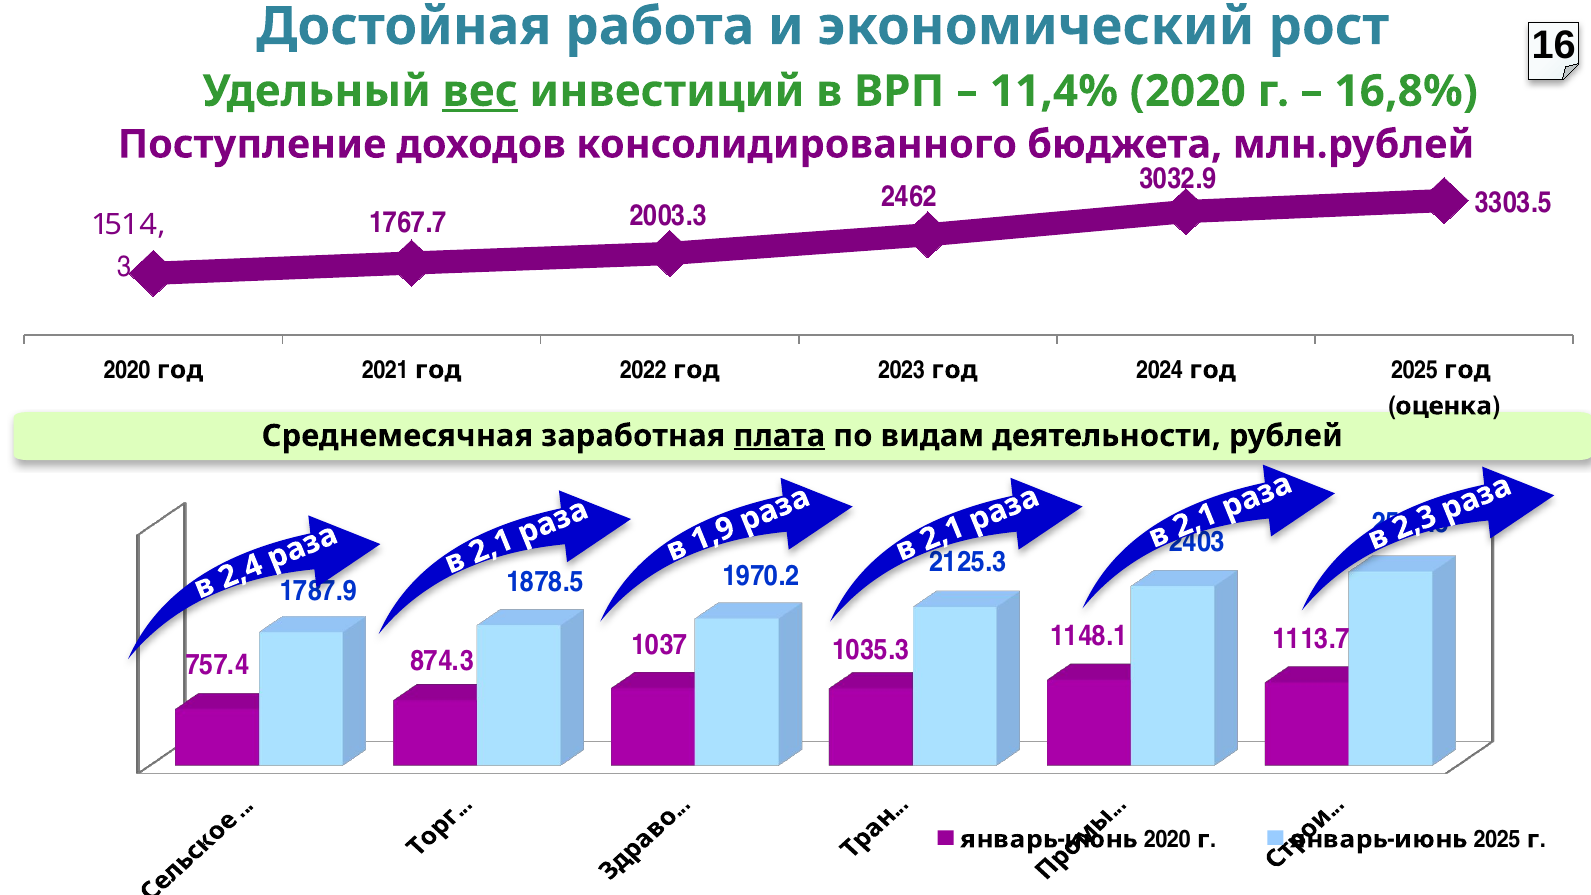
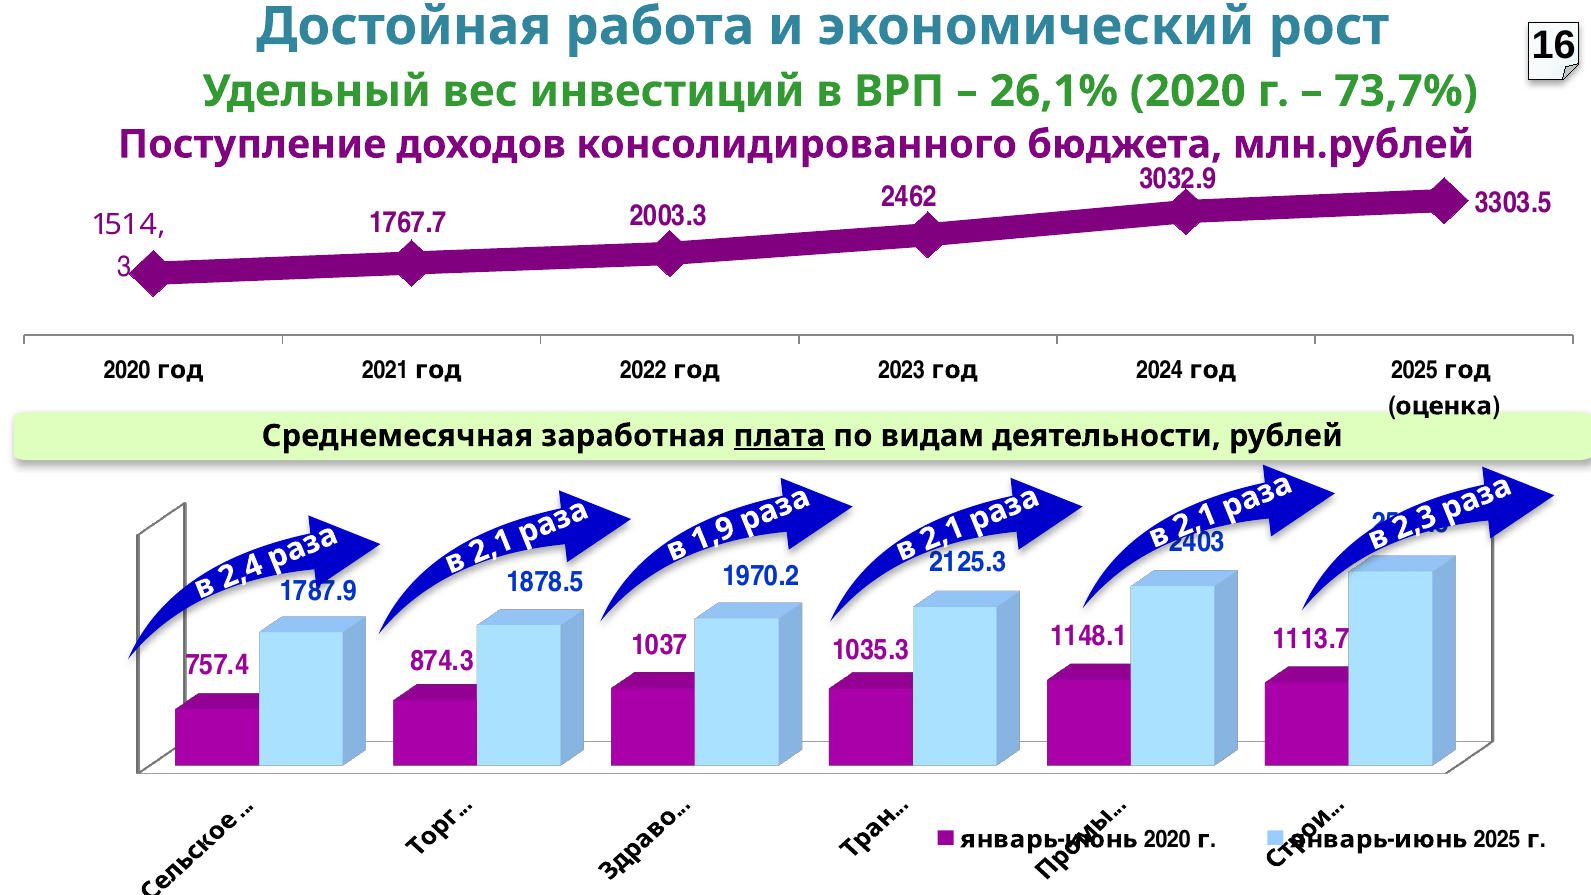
вес underline: present -> none
11,4%: 11,4% -> 26,1%
16,8%: 16,8% -> 73,7%
